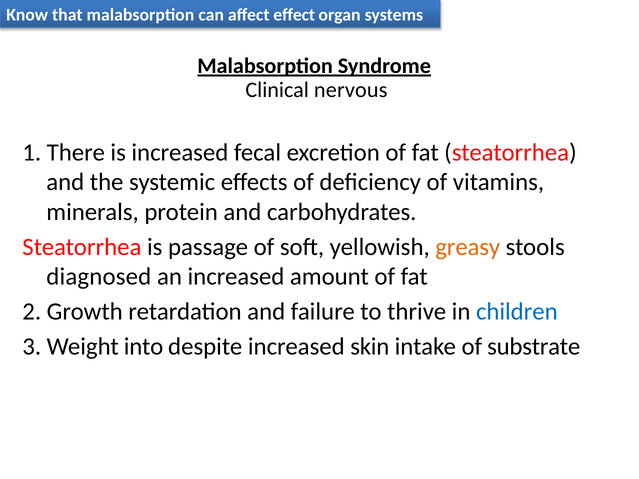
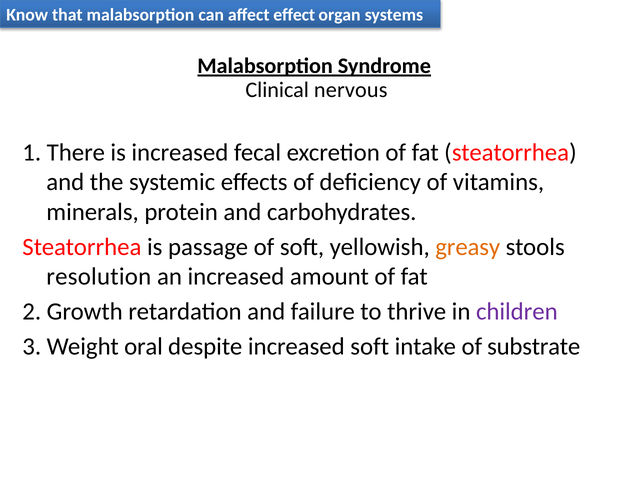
diagnosed: diagnosed -> resolution
children colour: blue -> purple
into: into -> oral
increased skin: skin -> soft
